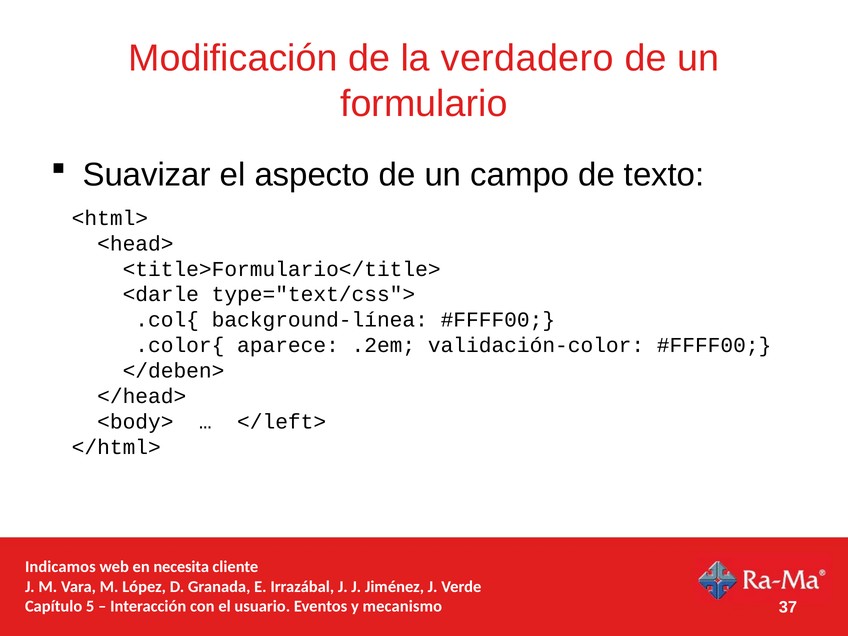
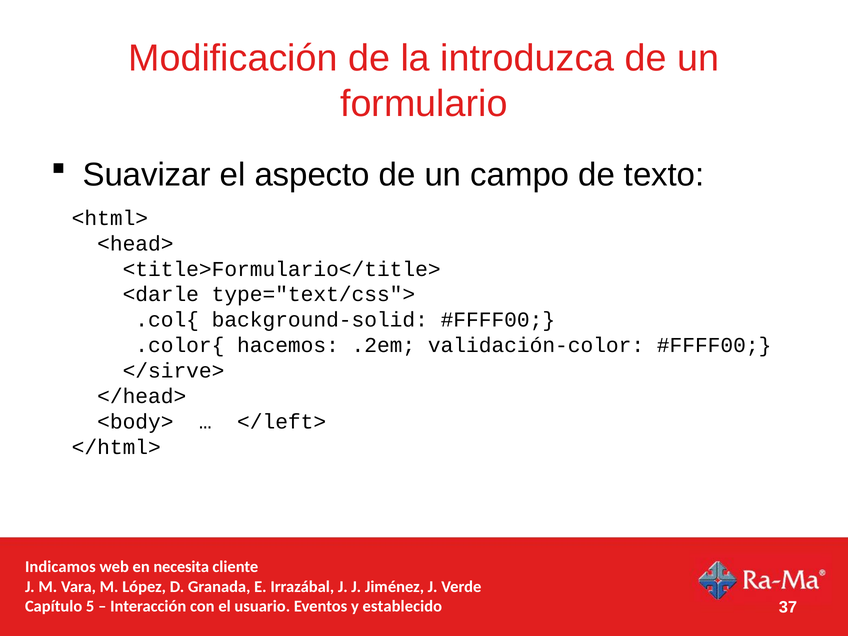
verdadero: verdadero -> introduzca
background-línea: background-línea -> background-solid
aparece: aparece -> hacemos
</deben>: </deben> -> </sirve>
mecanismo: mecanismo -> establecido
